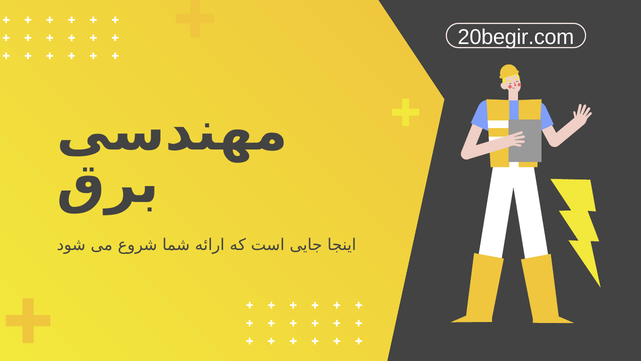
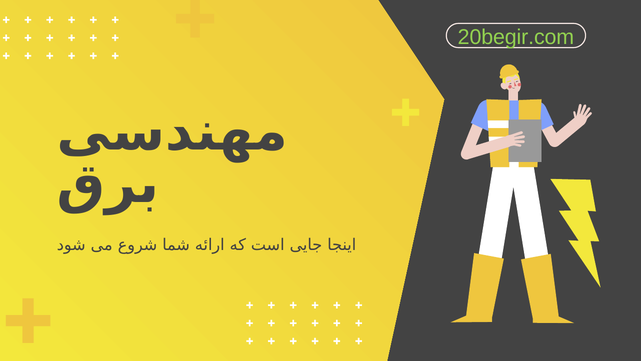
20begir.com colour: white -> light green
